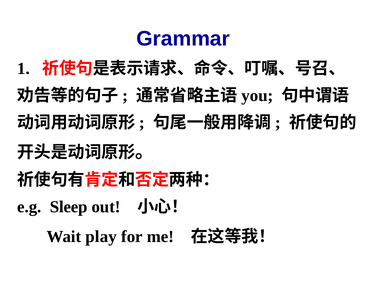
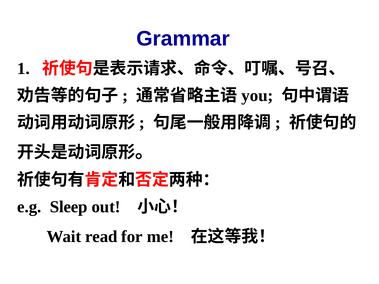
play: play -> read
